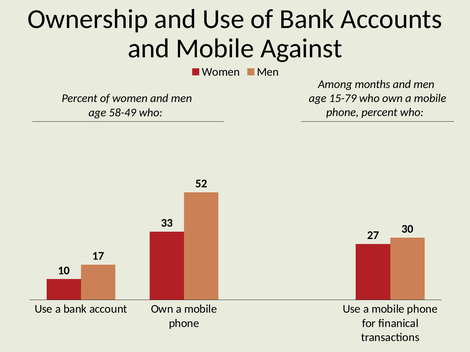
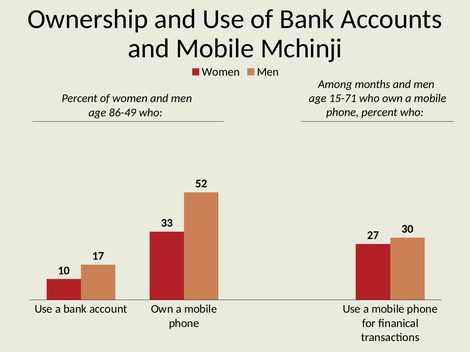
Against: Against -> Mchinji
15-79: 15-79 -> 15-71
58-49: 58-49 -> 86-49
